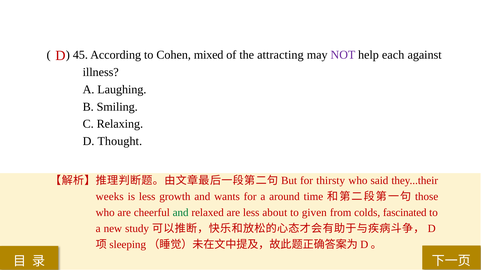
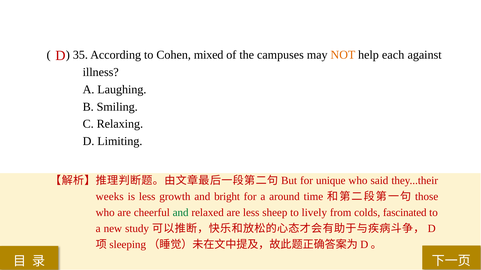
45: 45 -> 35
attracting: attracting -> campuses
NOT colour: purple -> orange
Thought: Thought -> Limiting
thirsty: thirsty -> unique
wants: wants -> bright
about: about -> sheep
given: given -> lively
